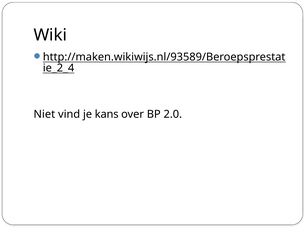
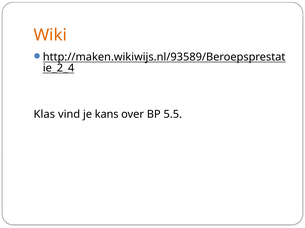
Wiki colour: black -> orange
Niet: Niet -> Klas
2.0: 2.0 -> 5.5
